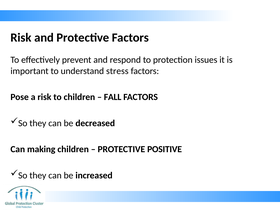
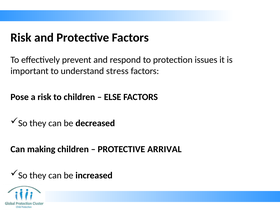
FALL: FALL -> ELSE
POSITIVE: POSITIVE -> ARRIVAL
